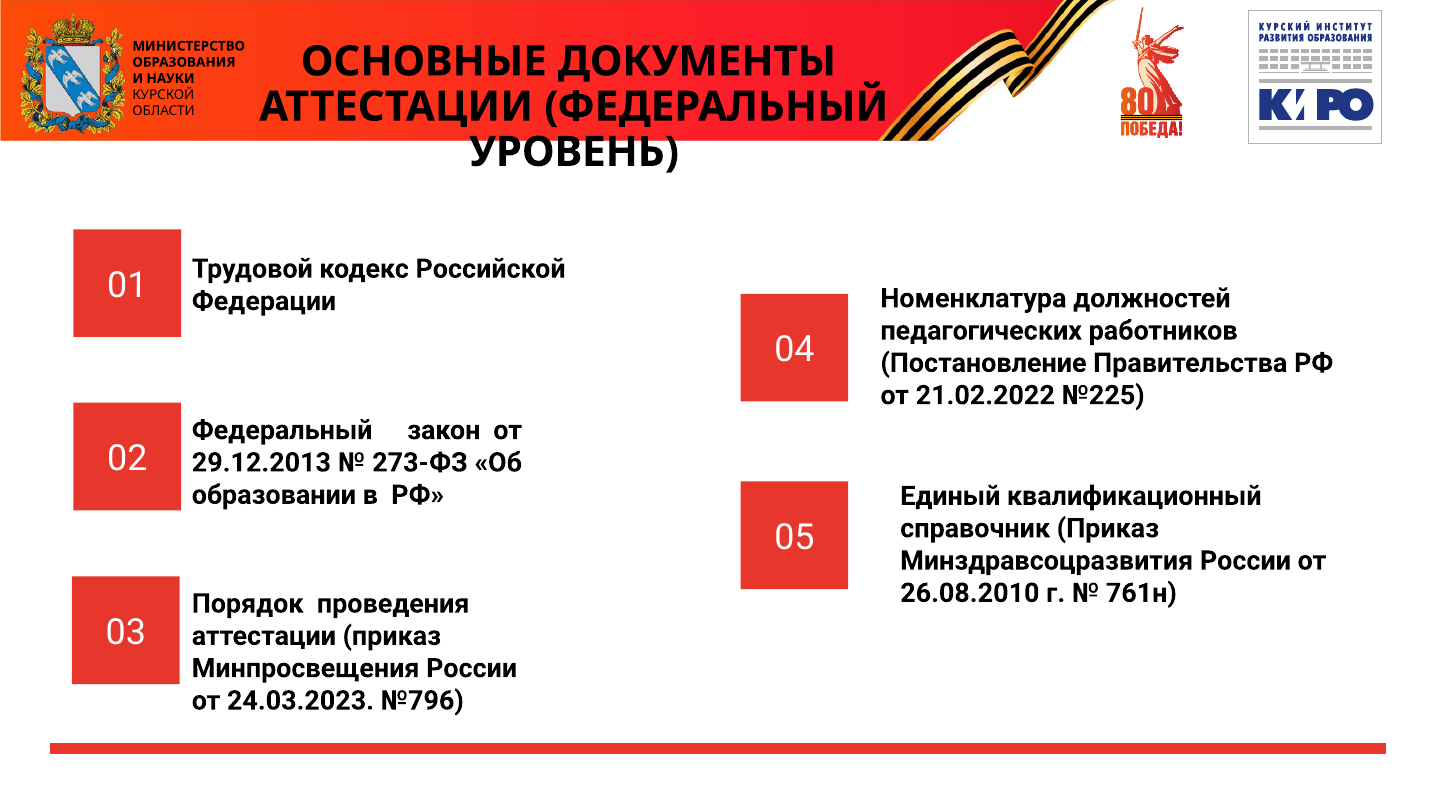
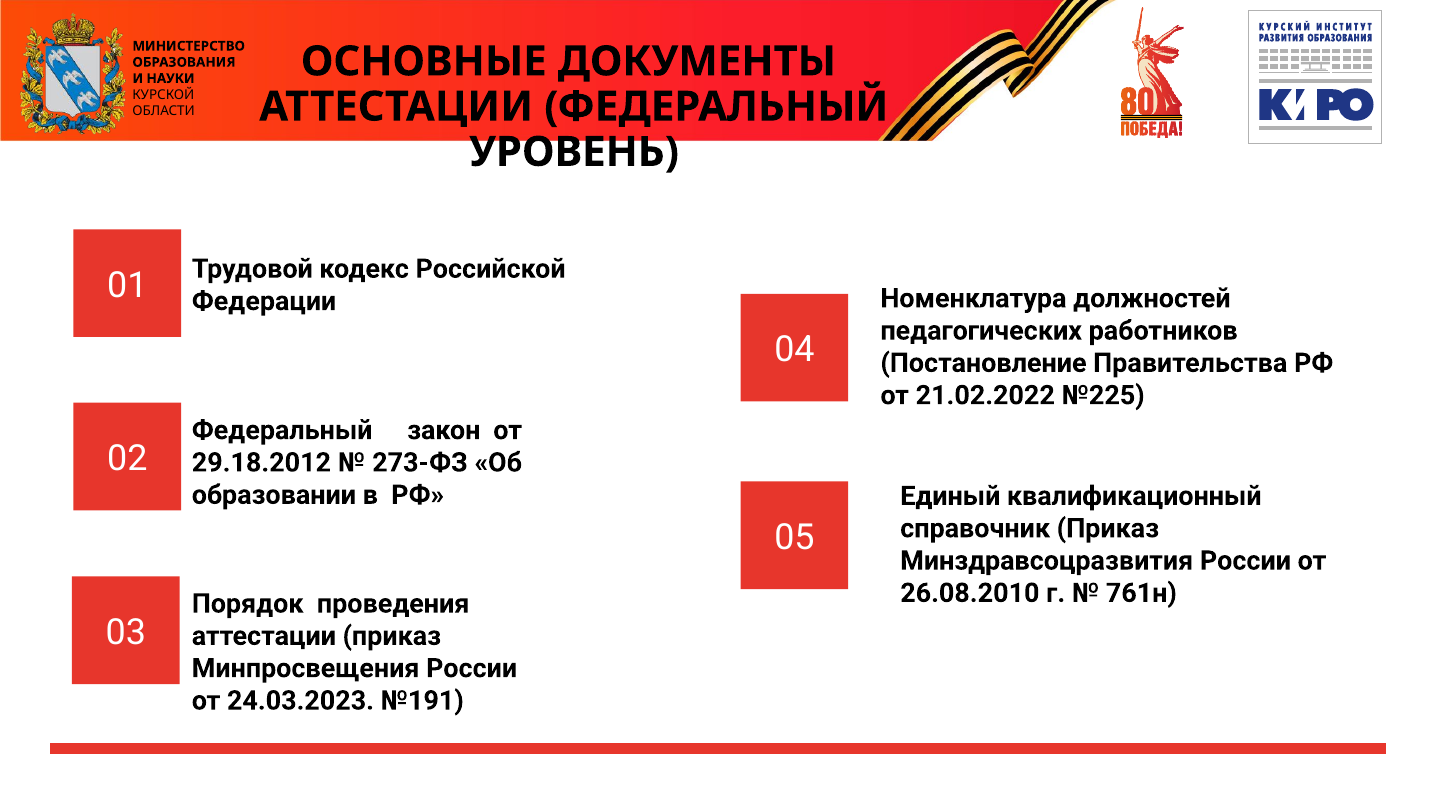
29.12.2013: 29.12.2013 -> 29.18.2012
№796: №796 -> №191
